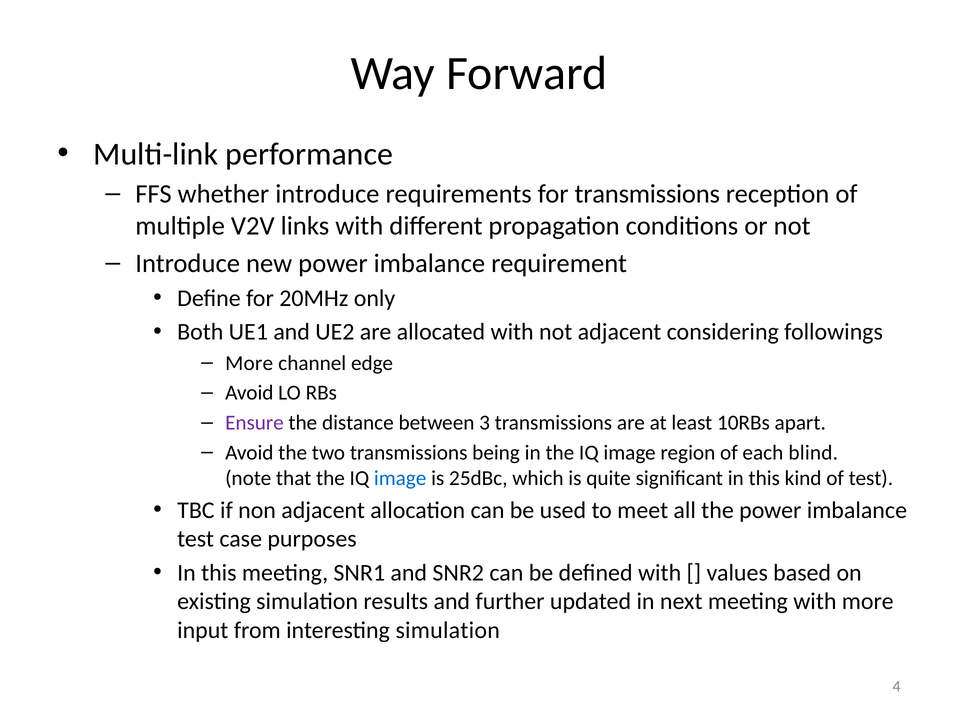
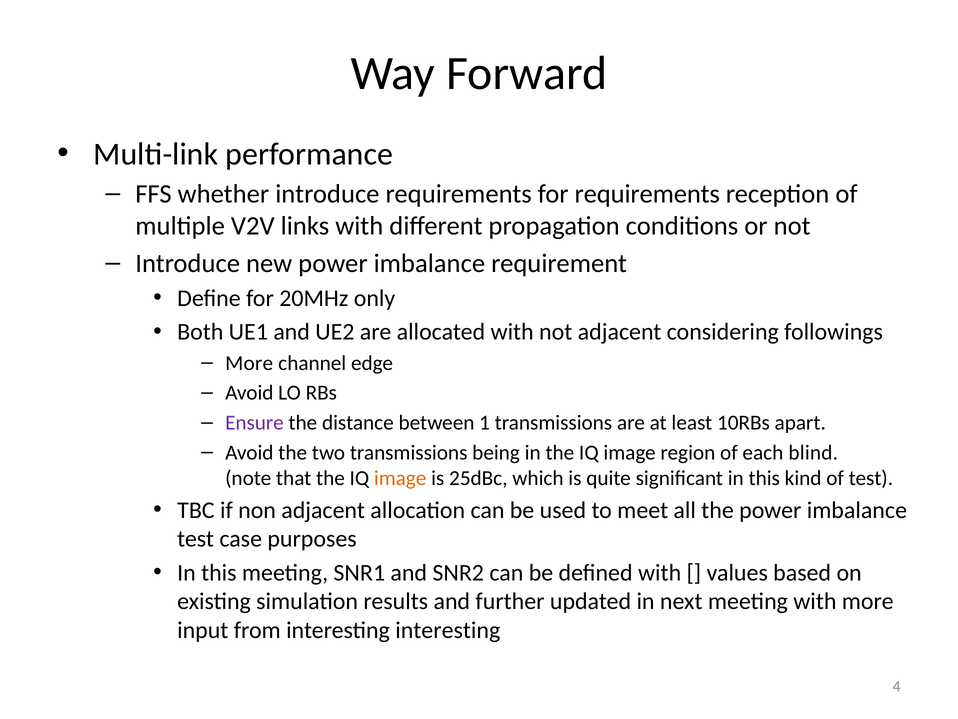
for transmissions: transmissions -> requirements
3: 3 -> 1
image at (400, 478) colour: blue -> orange
interesting simulation: simulation -> interesting
